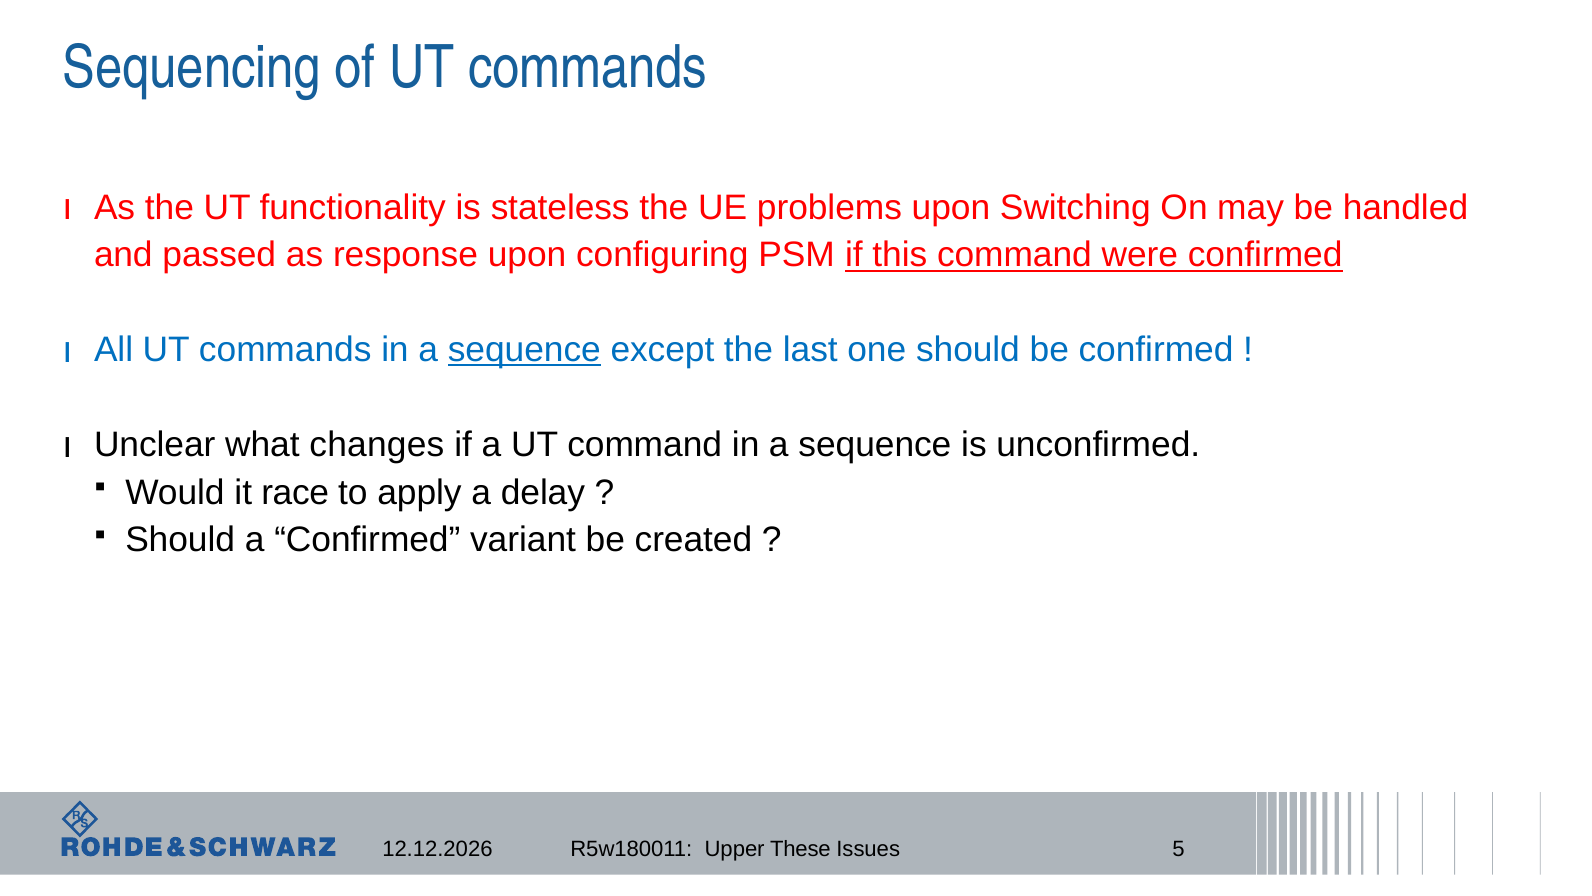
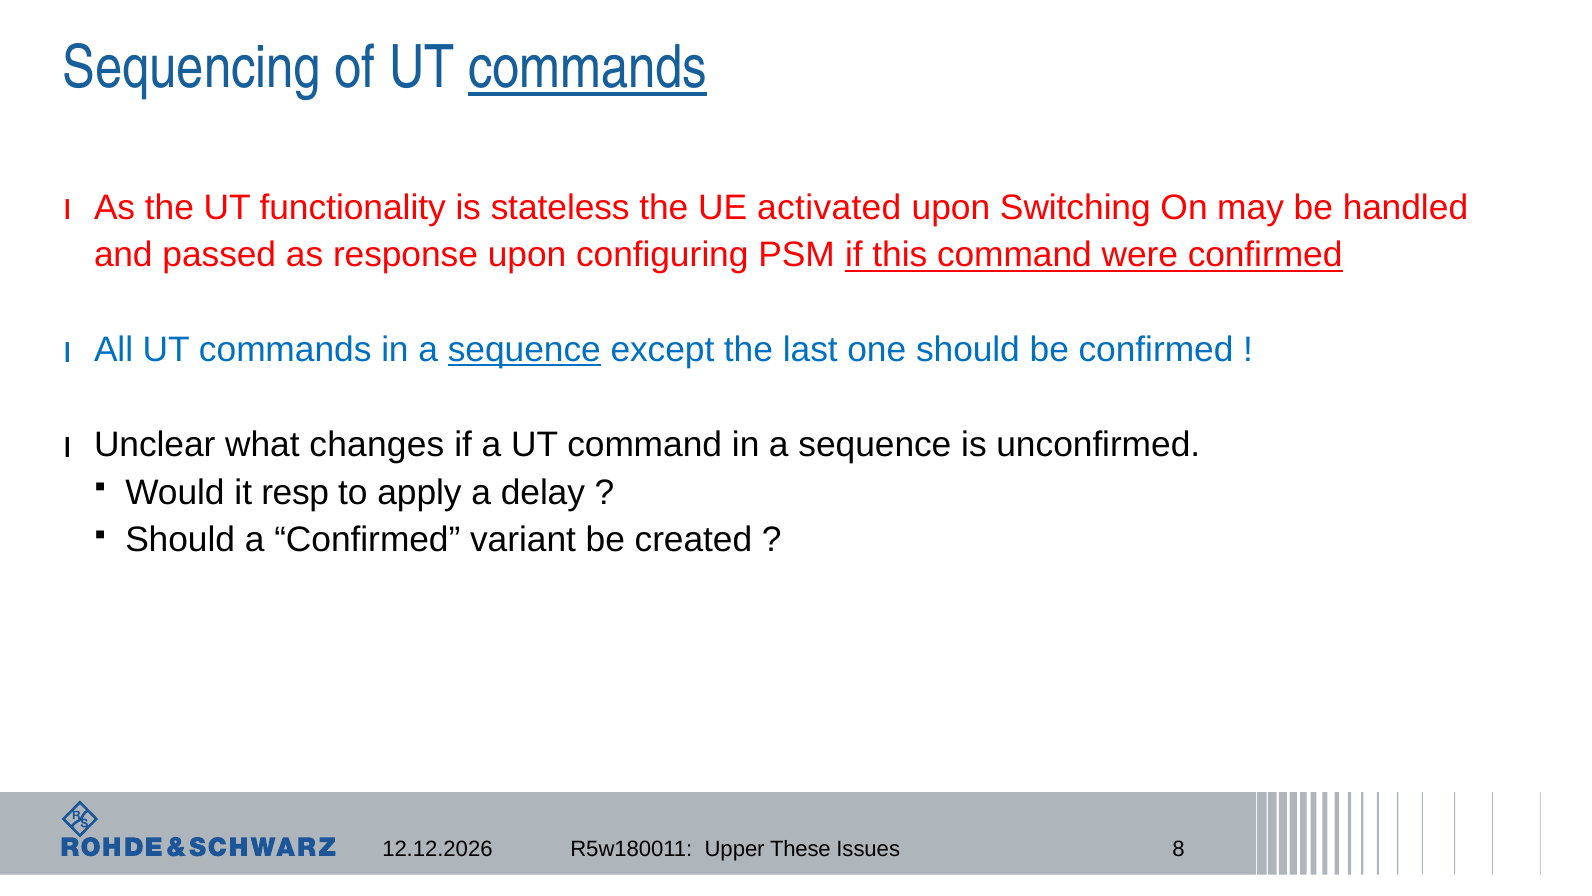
commands at (588, 68) underline: none -> present
problems: problems -> activated
race: race -> resp
5: 5 -> 8
